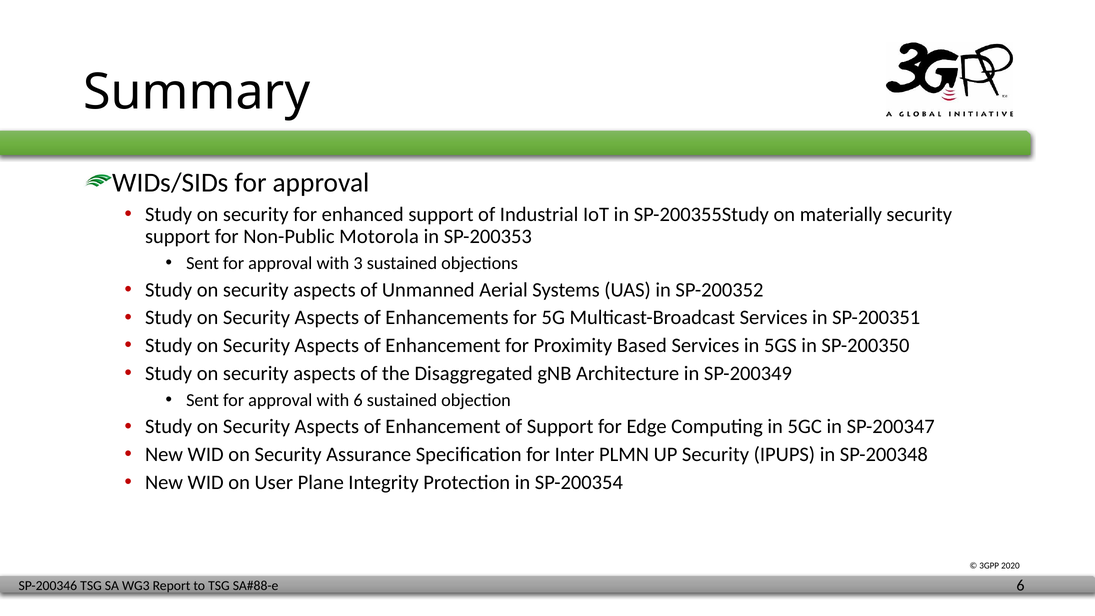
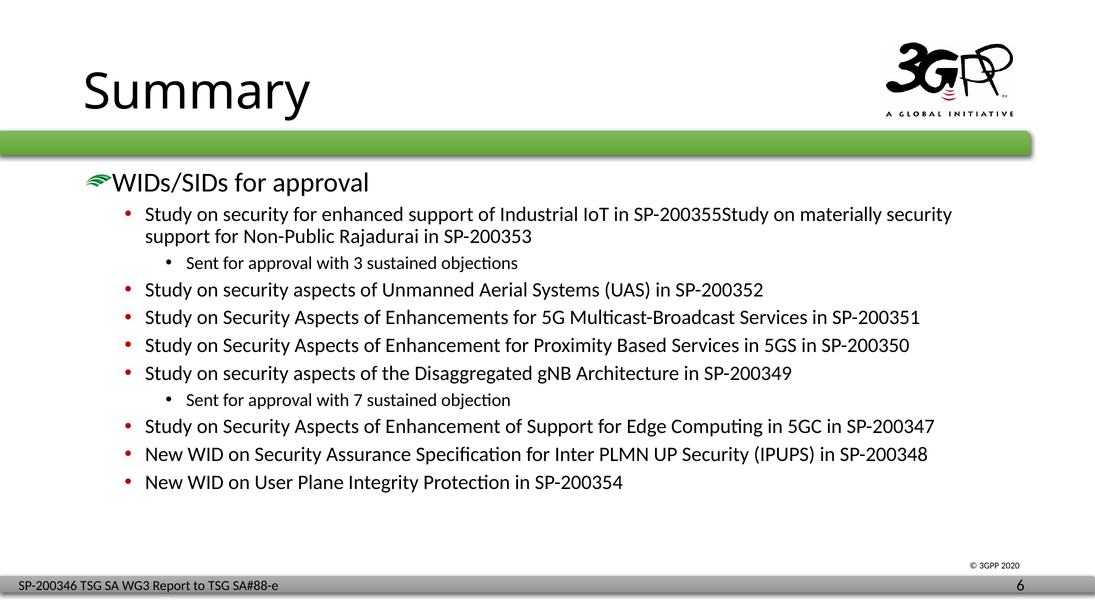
Motorola: Motorola -> Rajadurai
with 6: 6 -> 7
